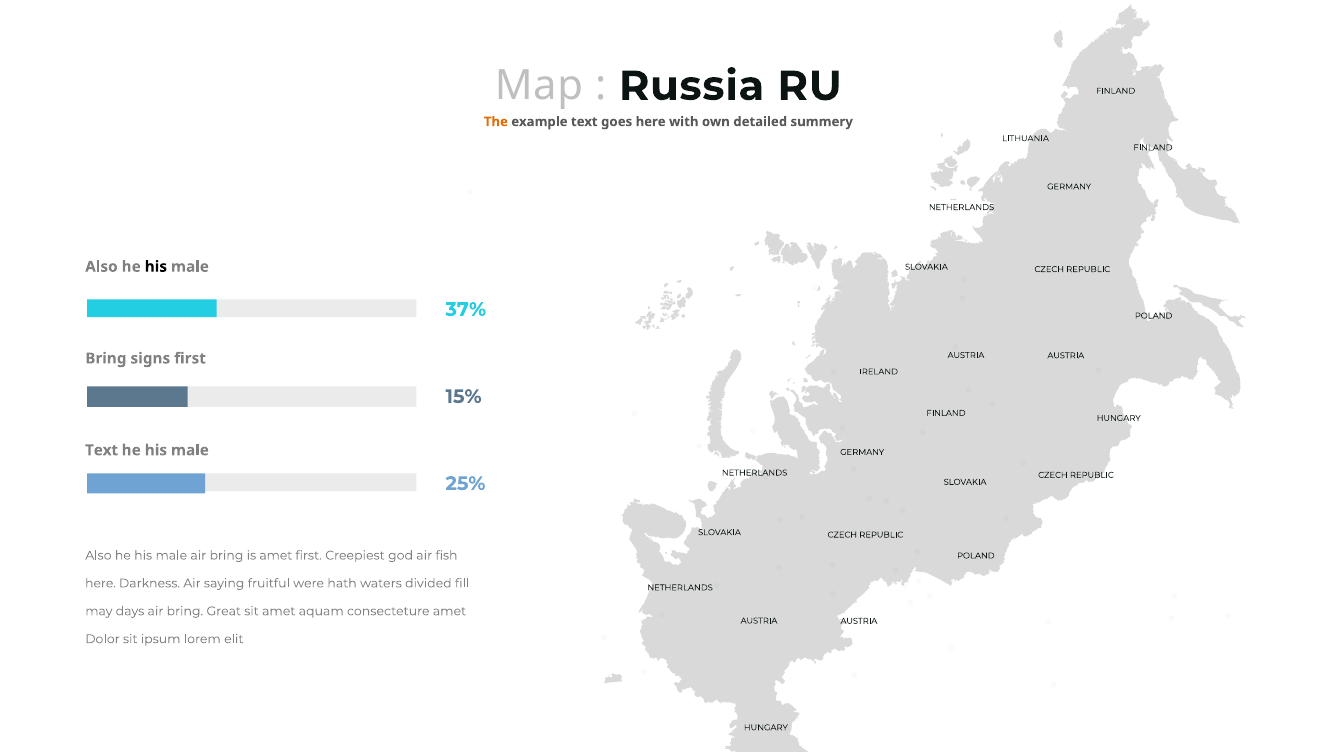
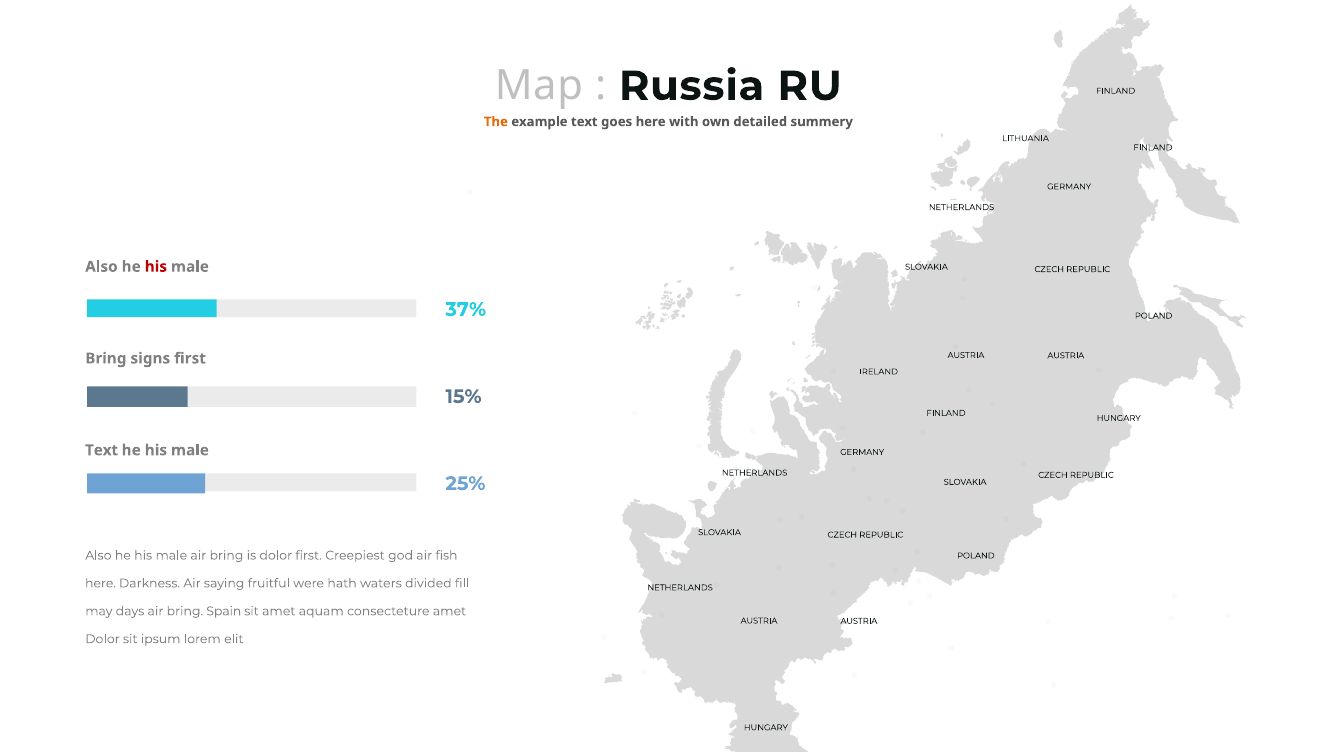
his at (156, 267) colour: black -> red
is amet: amet -> dolor
Great: Great -> Spain
